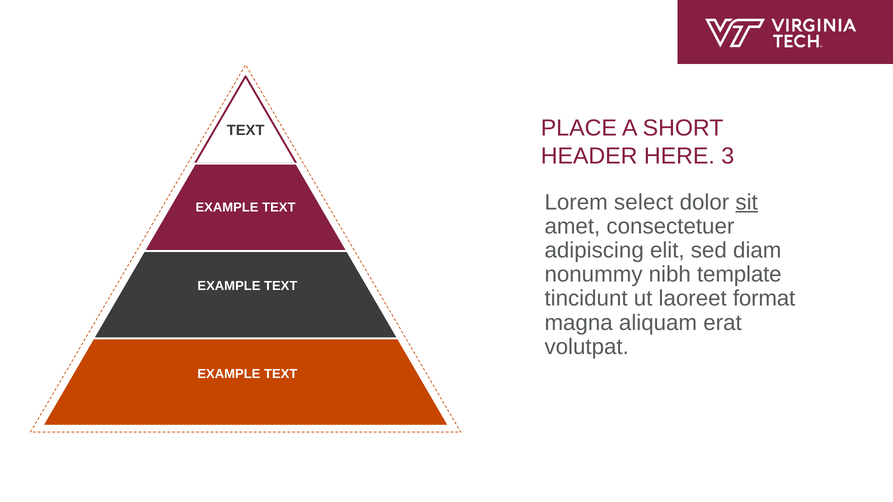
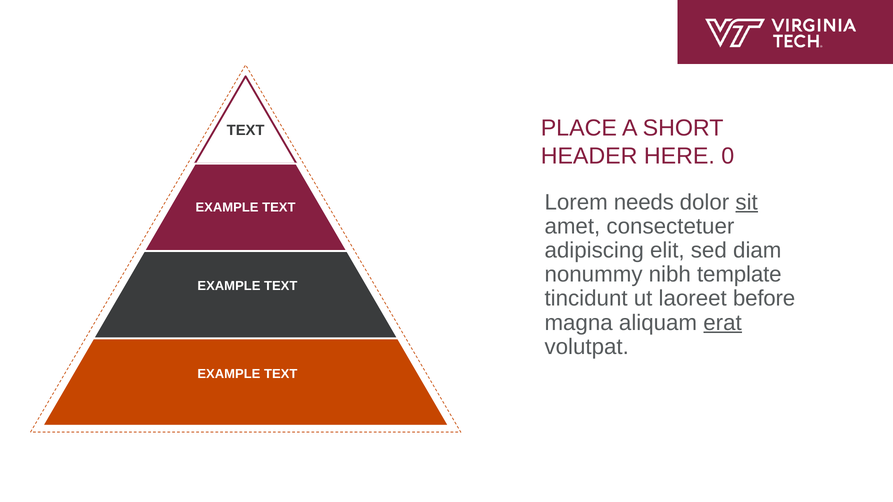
3: 3 -> 0
select: select -> needs
format: format -> before
erat underline: none -> present
